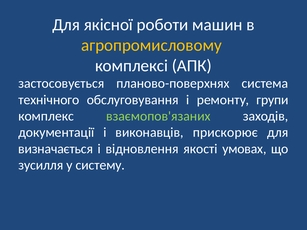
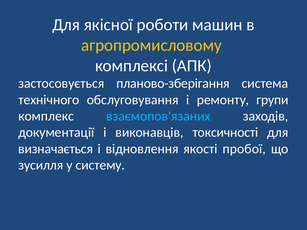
планово-поверхнях: планово-поверхнях -> планово-зберігання
взаємопов'язаних colour: light green -> light blue
прискорює: прискорює -> токсичності
умовах: умовах -> пробої
